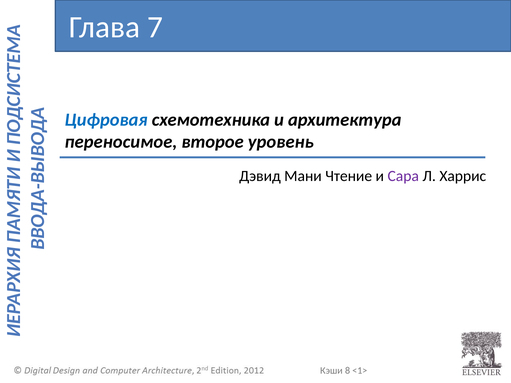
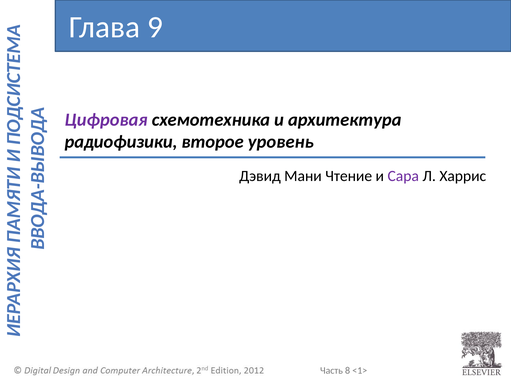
7: 7 -> 9
Цифровая colour: blue -> purple
переносимое: переносимое -> радиофизики
Кэши: Кэши -> Часть
